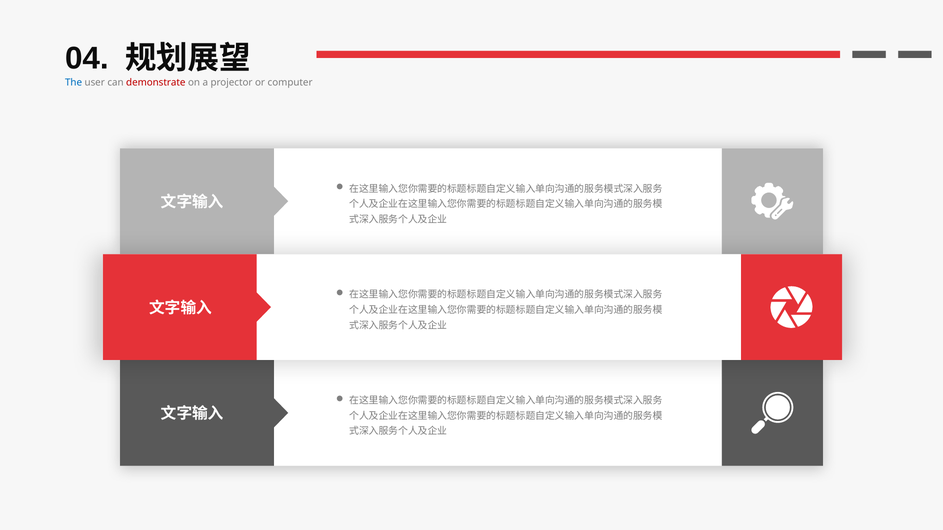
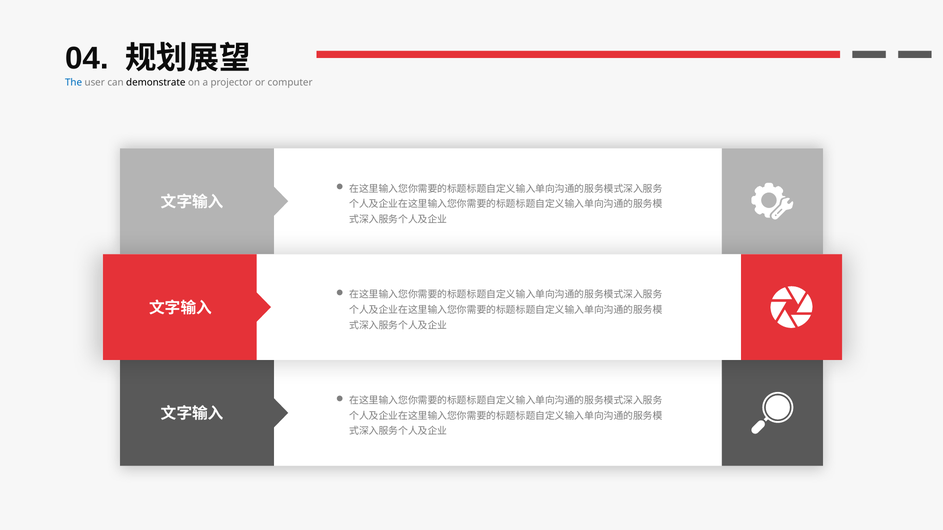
demonstrate colour: red -> black
